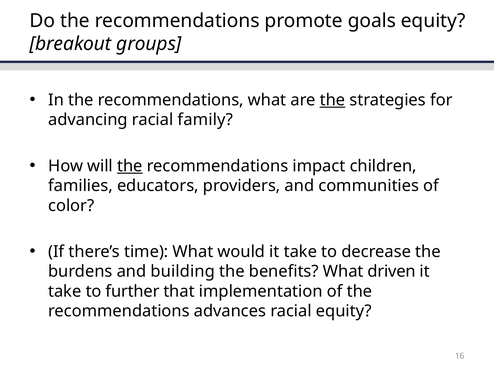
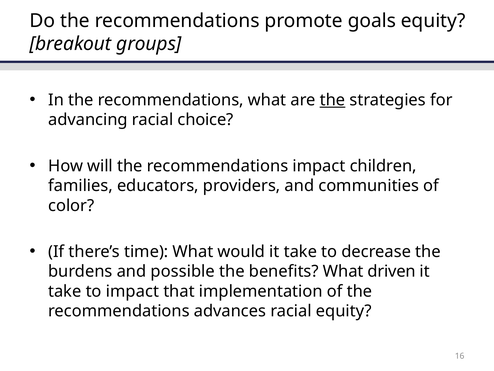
family: family -> choice
the at (130, 166) underline: present -> none
building: building -> possible
to further: further -> impact
